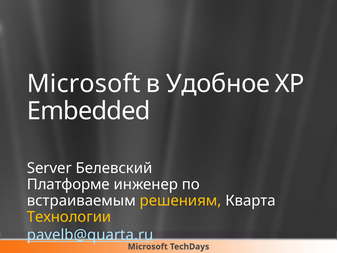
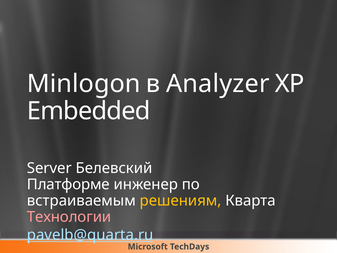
Microsoft at (84, 84): Microsoft -> Minlogon
Удобное: Удобное -> Analyzer
Технологии colour: yellow -> pink
